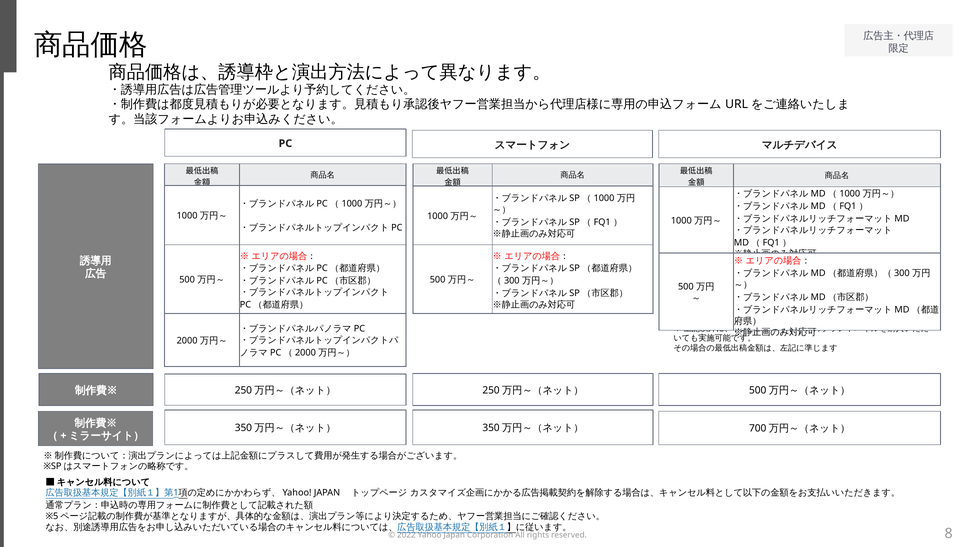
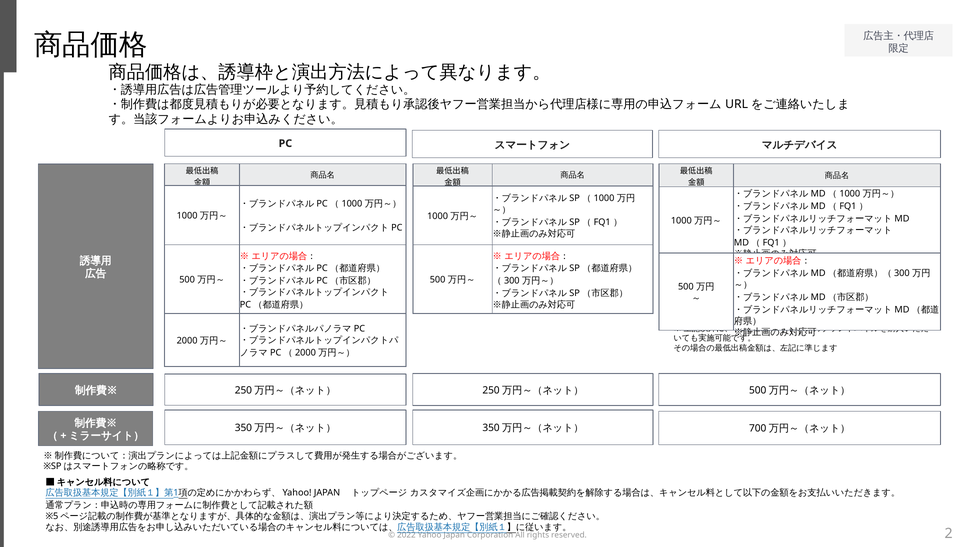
8: 8 -> 2
